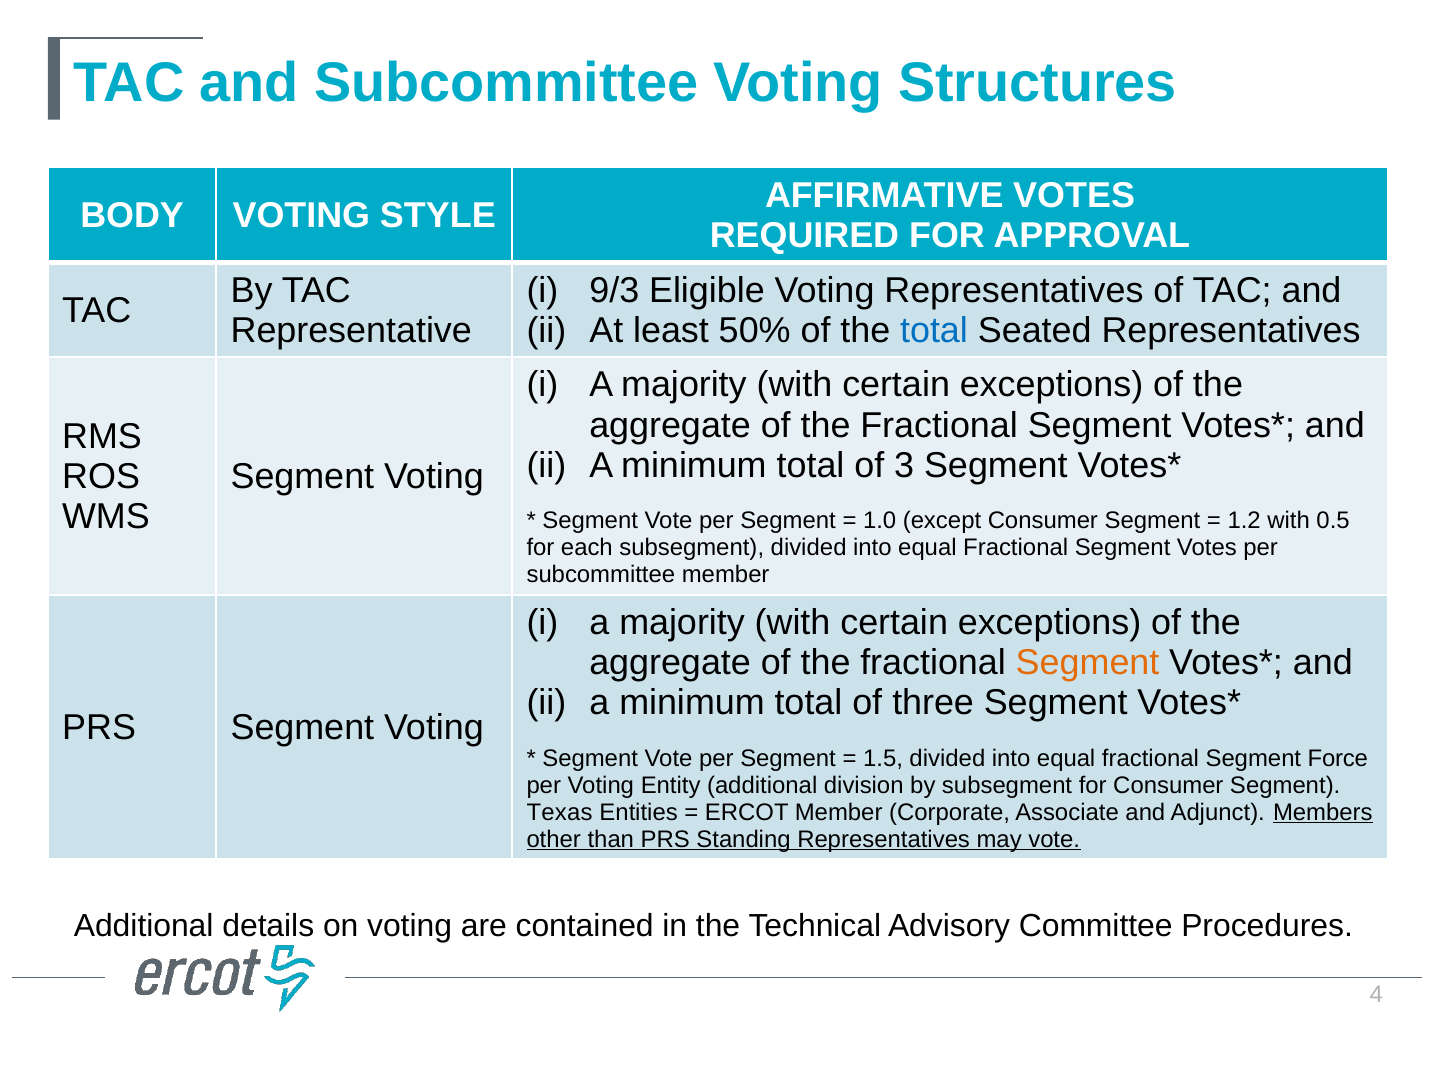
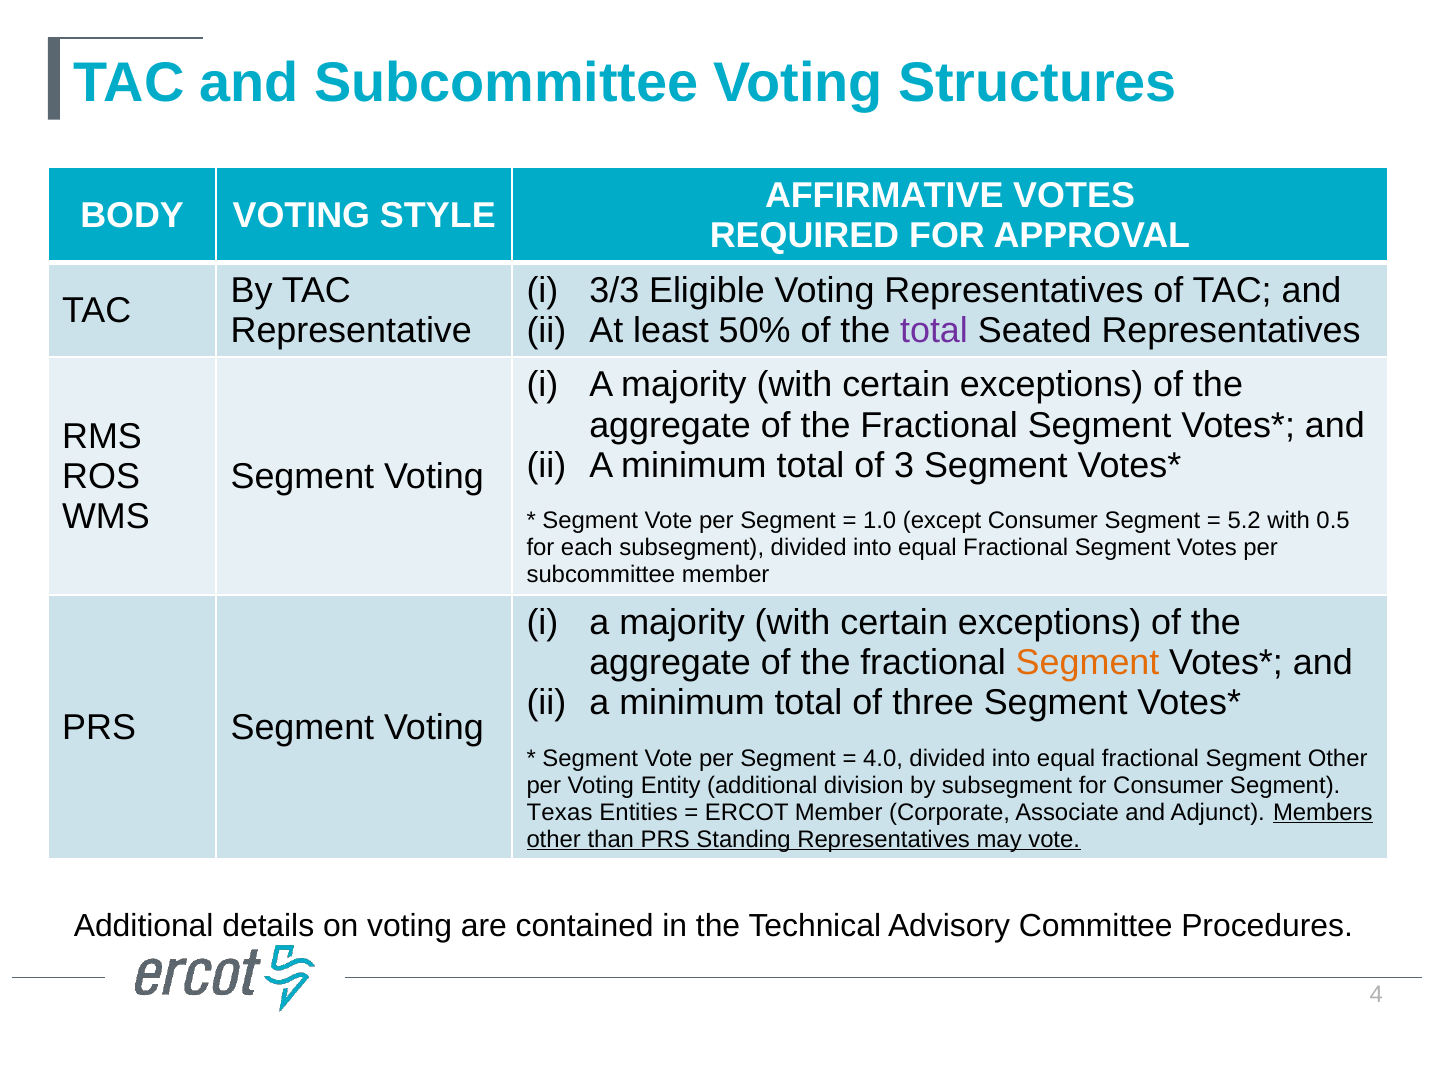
9/3: 9/3 -> 3/3
total at (934, 330) colour: blue -> purple
1.2: 1.2 -> 5.2
1.5: 1.5 -> 4.0
Segment Force: Force -> Other
